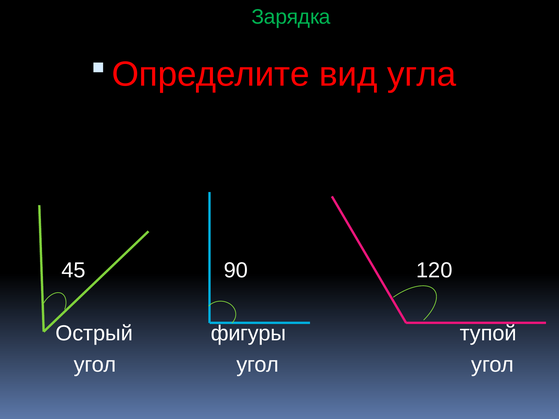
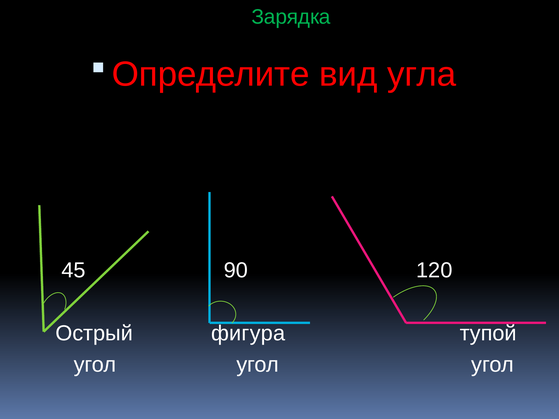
фигуры: фигуры -> фигура
